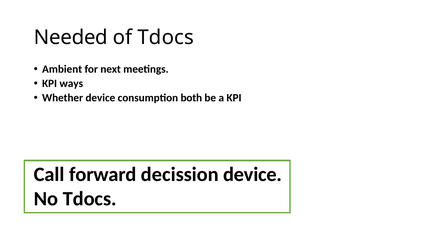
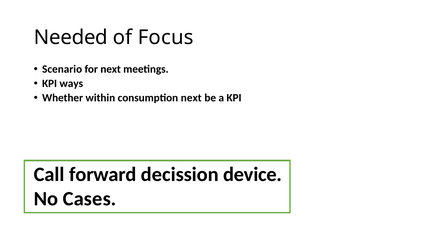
of Tdocs: Tdocs -> Focus
Ambient: Ambient -> Scenario
Whether device: device -> within
consumption both: both -> next
No Tdocs: Tdocs -> Cases
